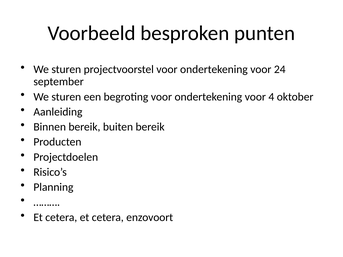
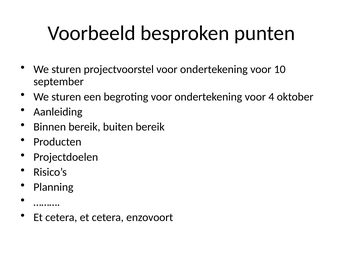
24: 24 -> 10
